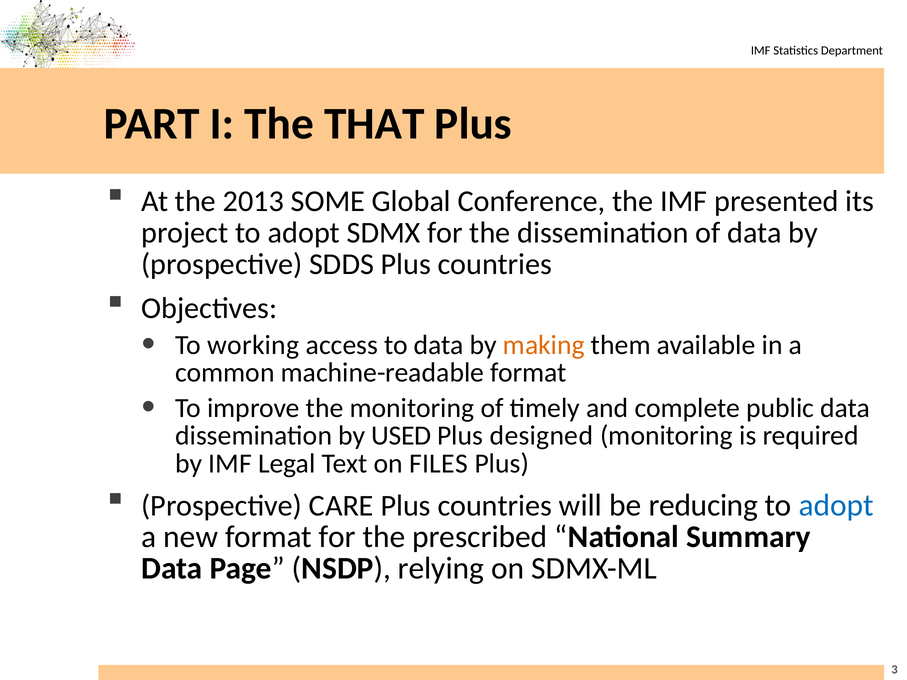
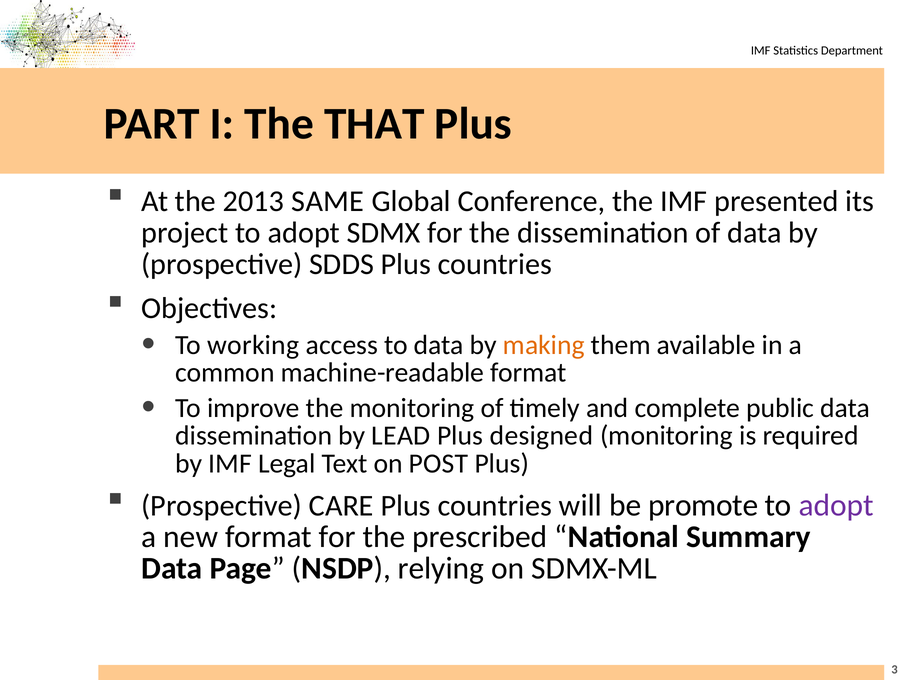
SOME: SOME -> SAME
USED: USED -> LEAD
FILES: FILES -> POST
reducing: reducing -> promote
adopt at (836, 506) colour: blue -> purple
